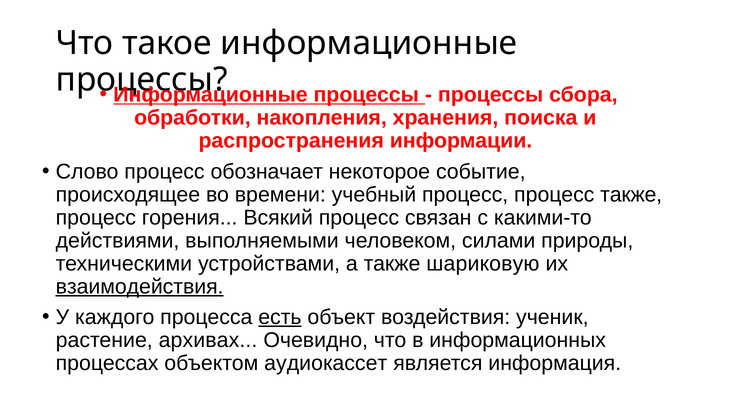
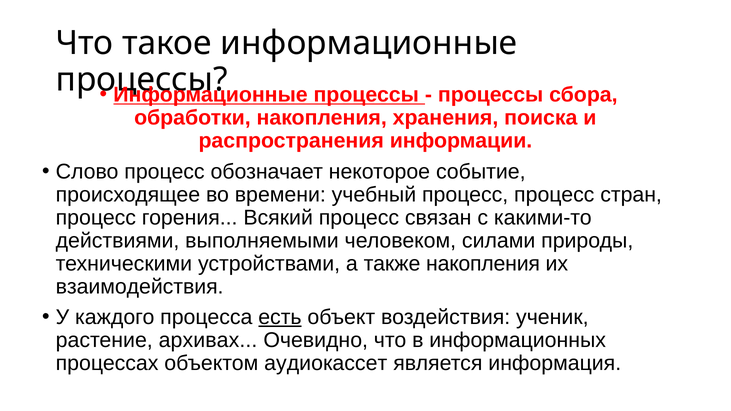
процесс также: также -> стран
также шариковую: шариковую -> накопления
взаимодействия underline: present -> none
